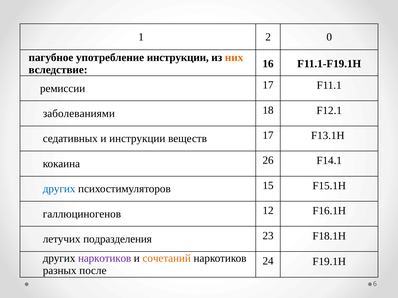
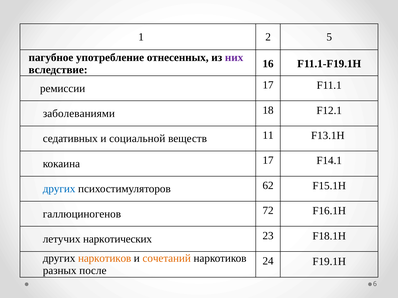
0: 0 -> 5
употребление инструкции: инструкции -> отнесенных
них colour: orange -> purple
и инструкции: инструкции -> социальной
веществ 17: 17 -> 11
кокаина 26: 26 -> 17
15: 15 -> 62
12: 12 -> 72
подразделения: подразделения -> наркотических
наркотиков at (105, 259) colour: purple -> orange
